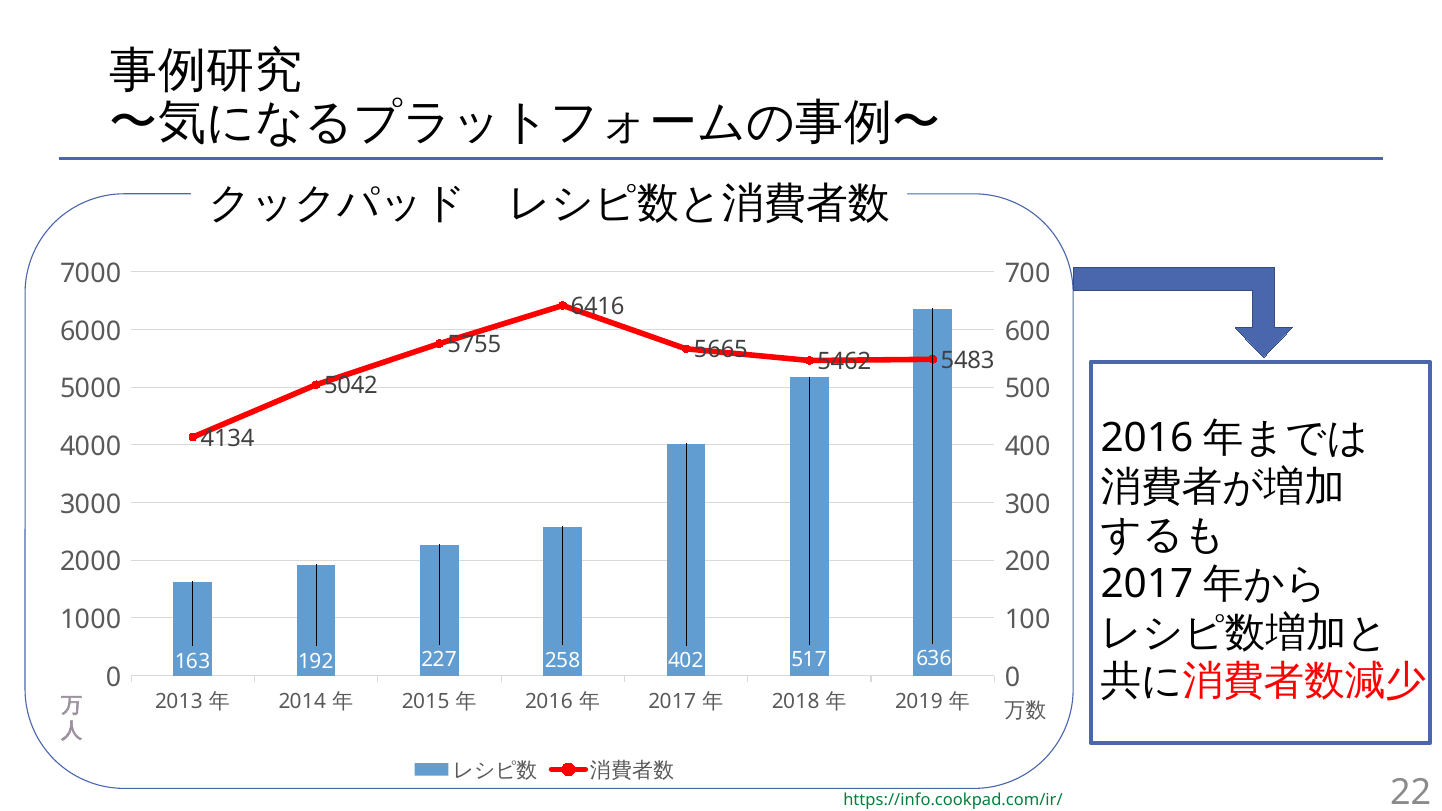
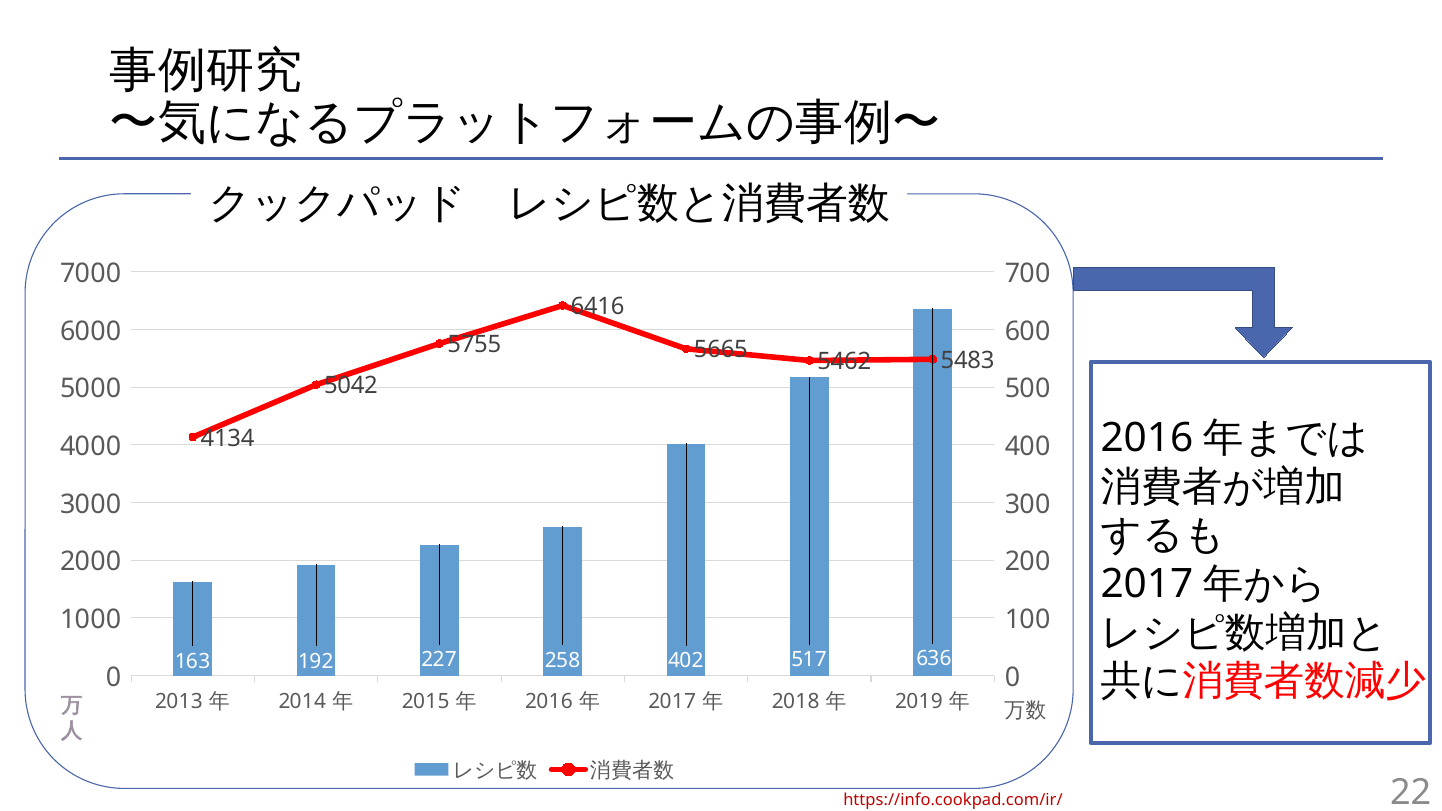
https://info.cookpad.com/ir/ colour: green -> red
